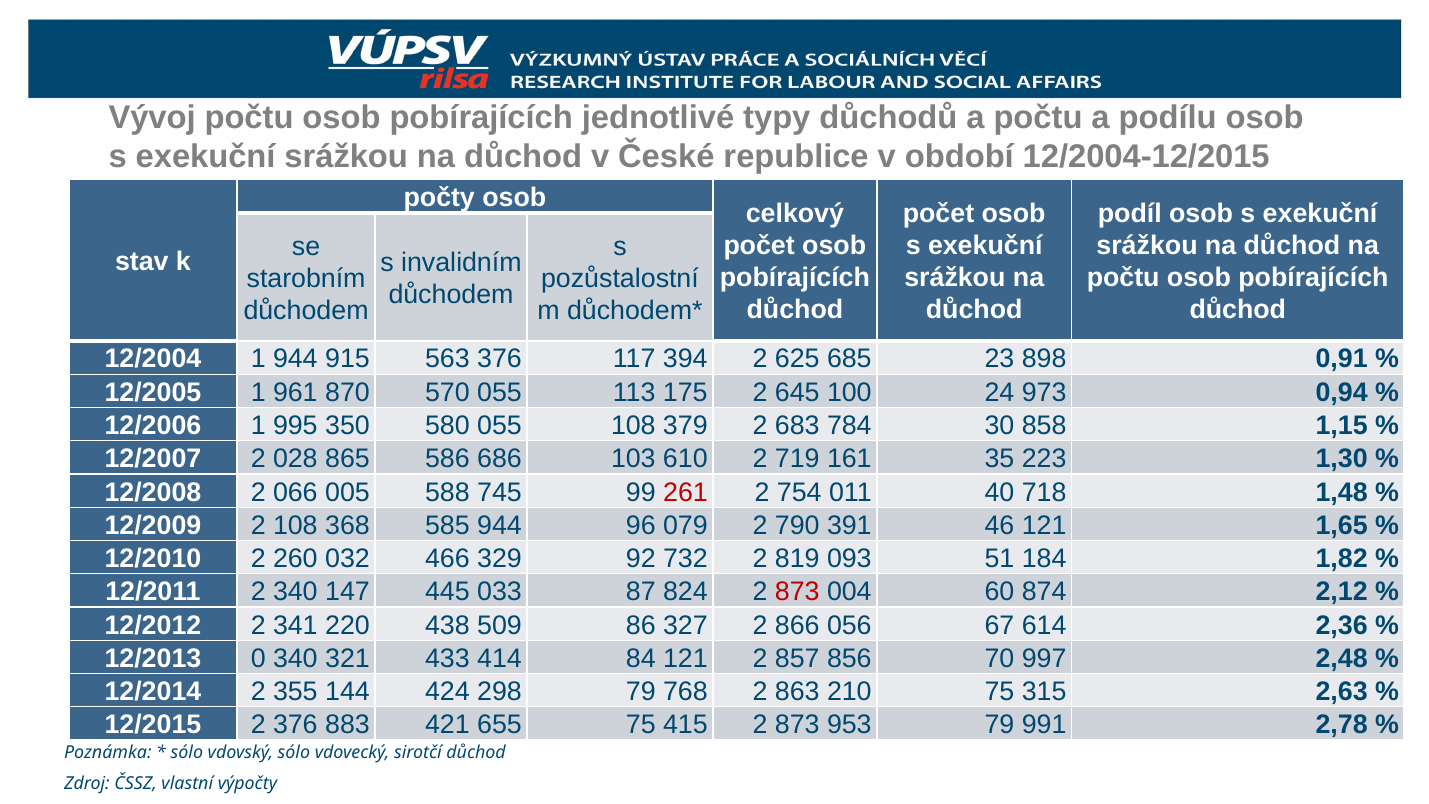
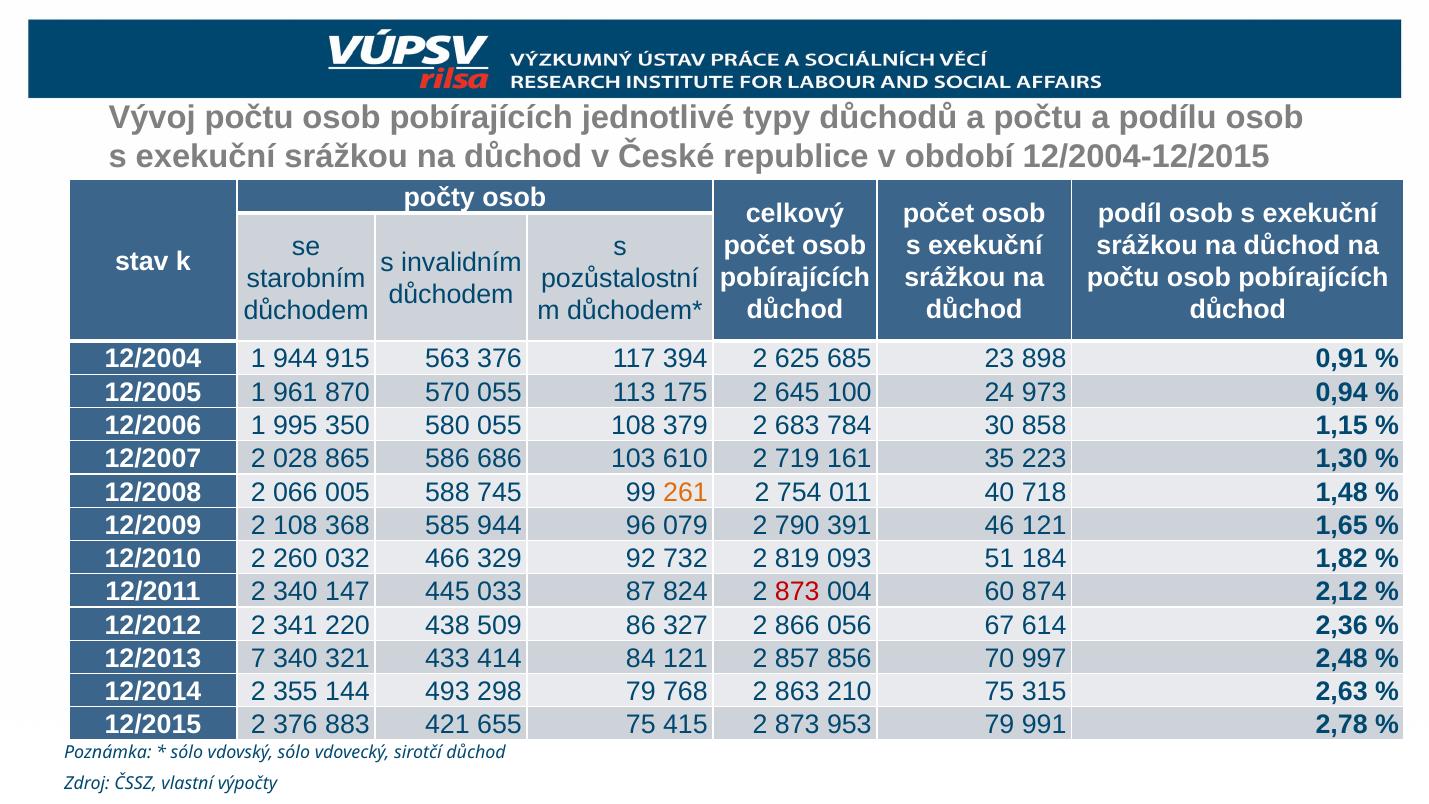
261 colour: red -> orange
0: 0 -> 7
424: 424 -> 493
